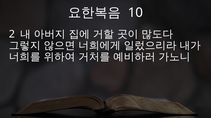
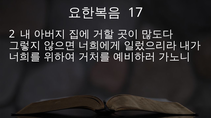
10: 10 -> 17
